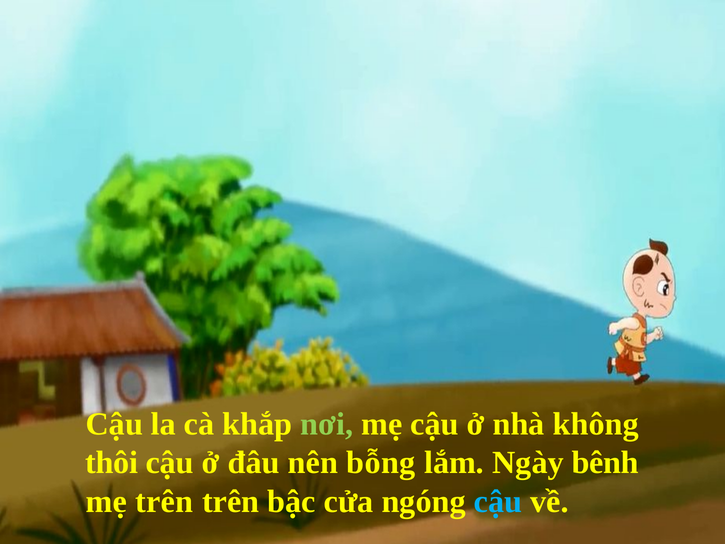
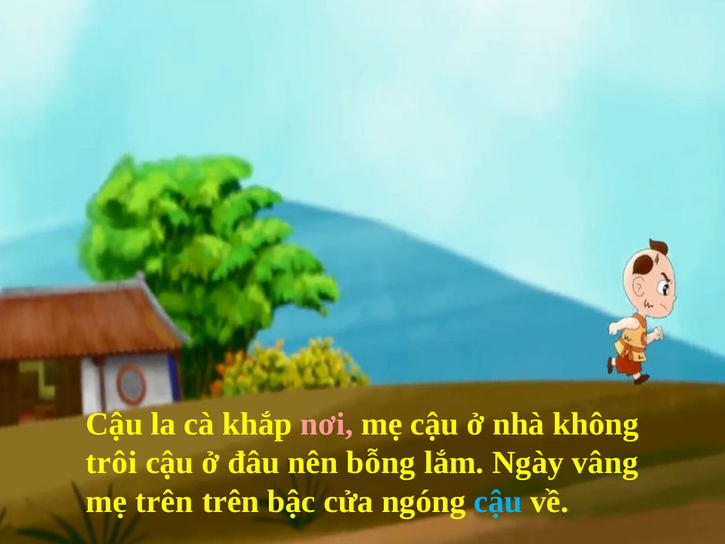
nơi colour: light green -> pink
thôi: thôi -> trôi
bênh: bênh -> vâng
